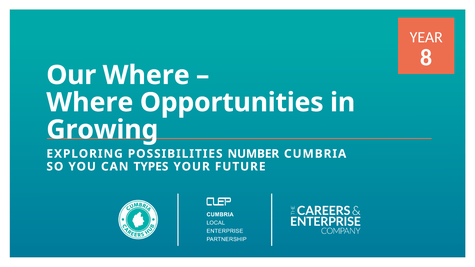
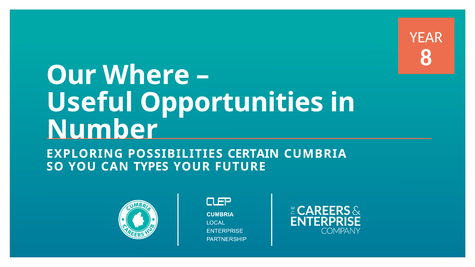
Where at (90, 103): Where -> Useful
Growing: Growing -> Number
NUMBER: NUMBER -> CERTAIN
